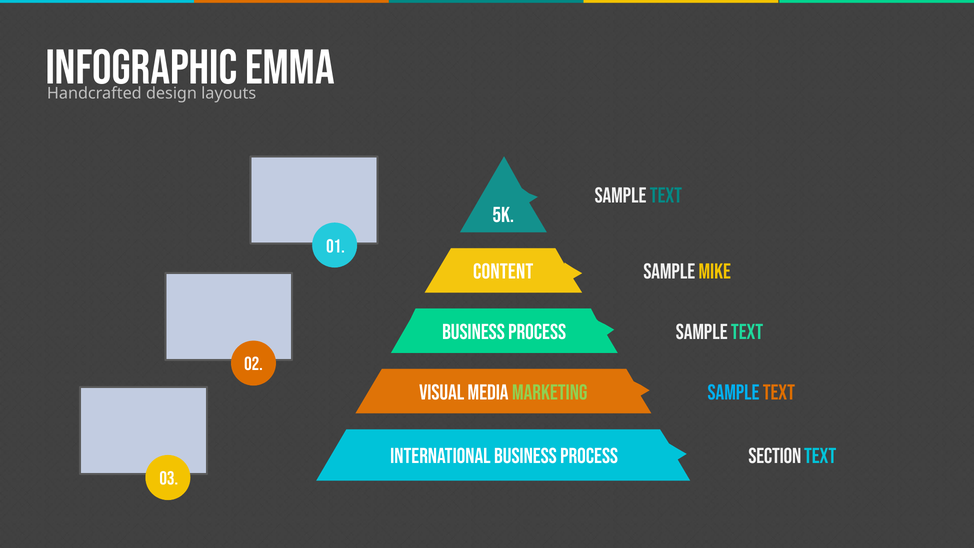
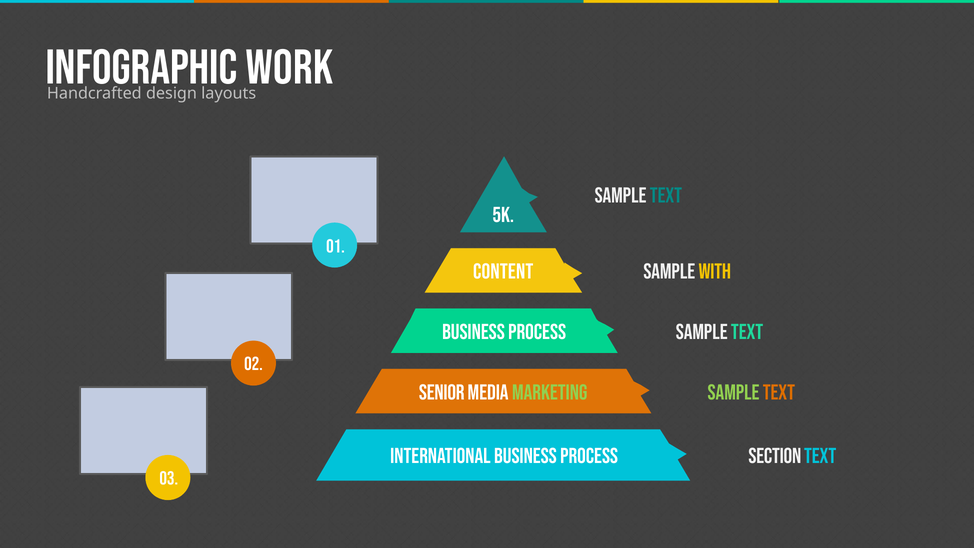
EMMA: EMMA -> WORK
MIKE: MIKE -> WITH
Visual: Visual -> Senior
SAMPLE at (734, 392) colour: light blue -> light green
